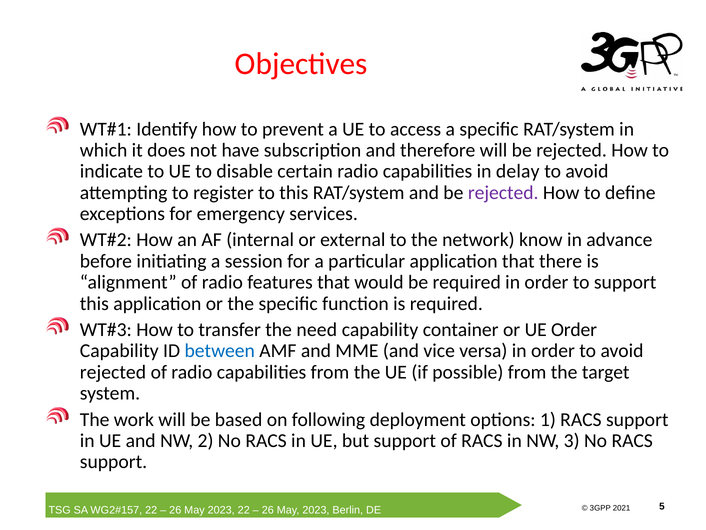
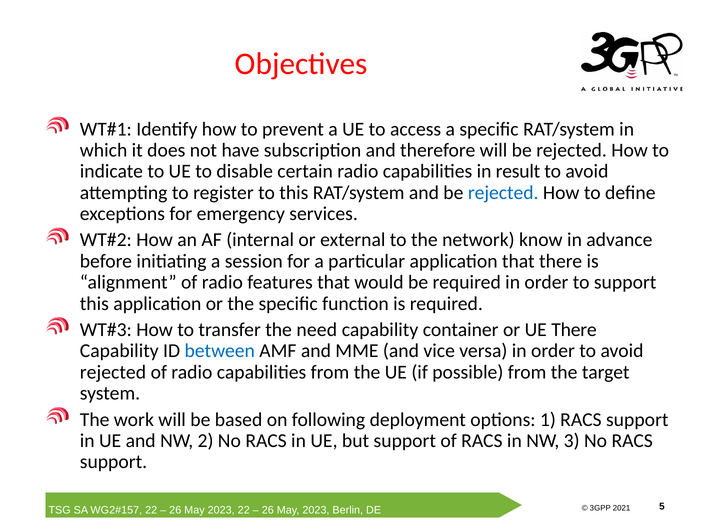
delay: delay -> result
rejected at (503, 192) colour: purple -> blue
UE Order: Order -> There
